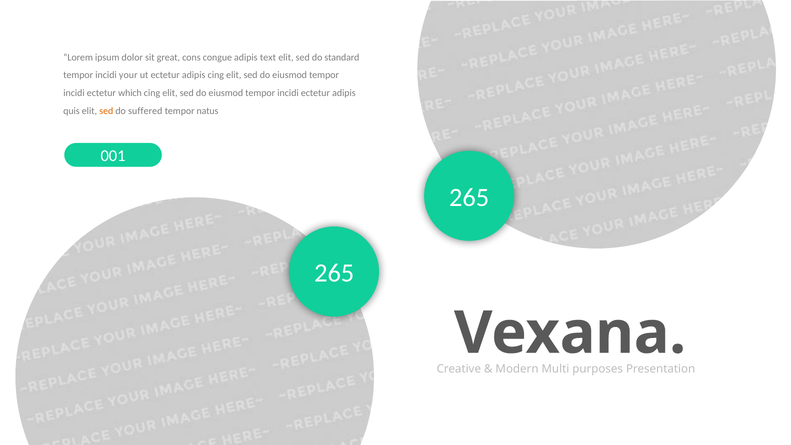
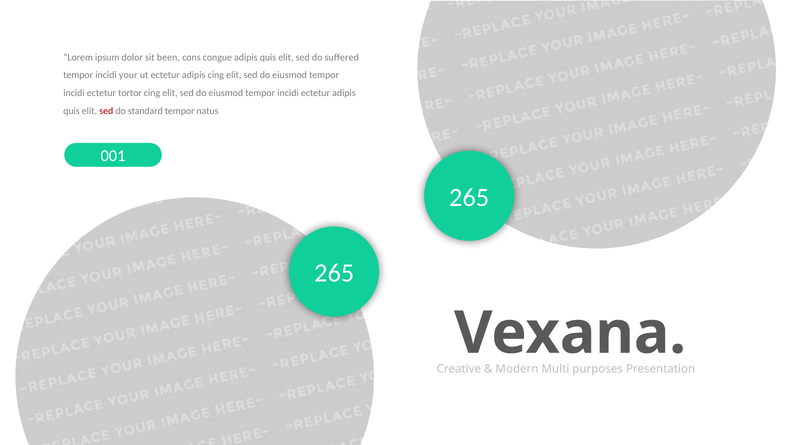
great: great -> been
text at (268, 57): text -> quis
standard: standard -> suffered
which: which -> tortor
sed at (106, 111) colour: orange -> red
suffered: suffered -> standard
